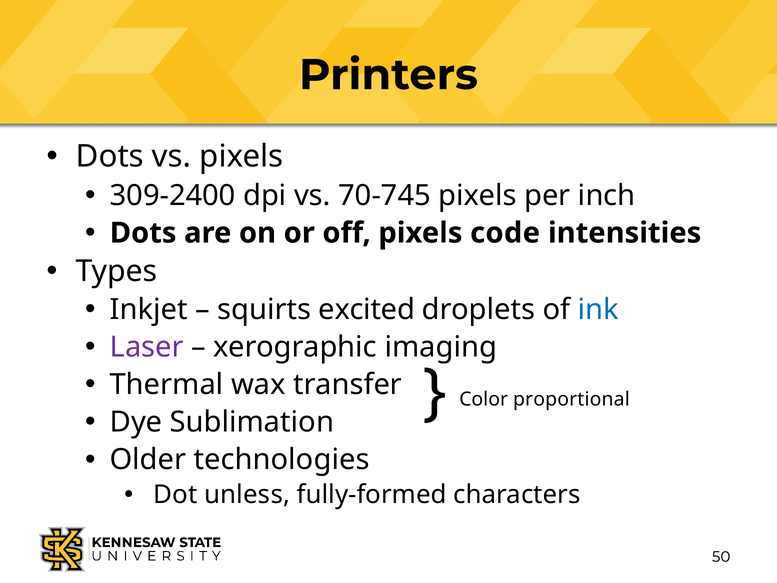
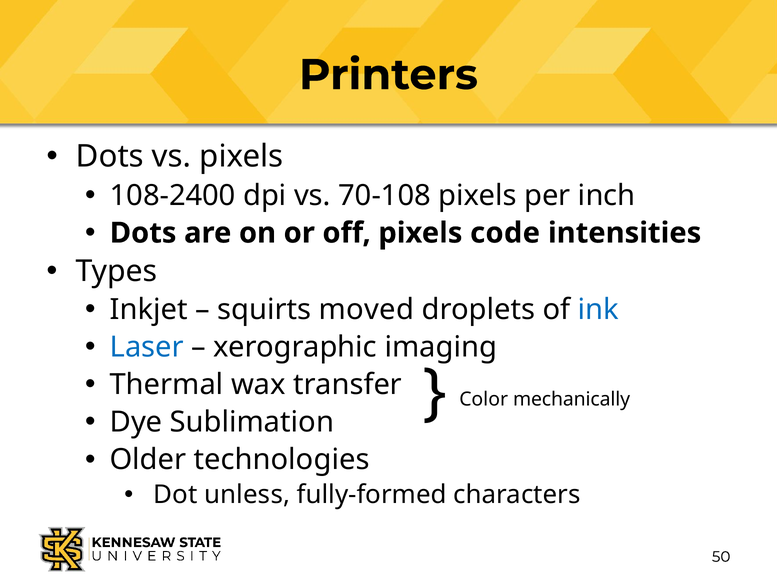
309-2400: 309-2400 -> 108-2400
70-745: 70-745 -> 70-108
excited: excited -> moved
Laser colour: purple -> blue
proportional: proportional -> mechanically
